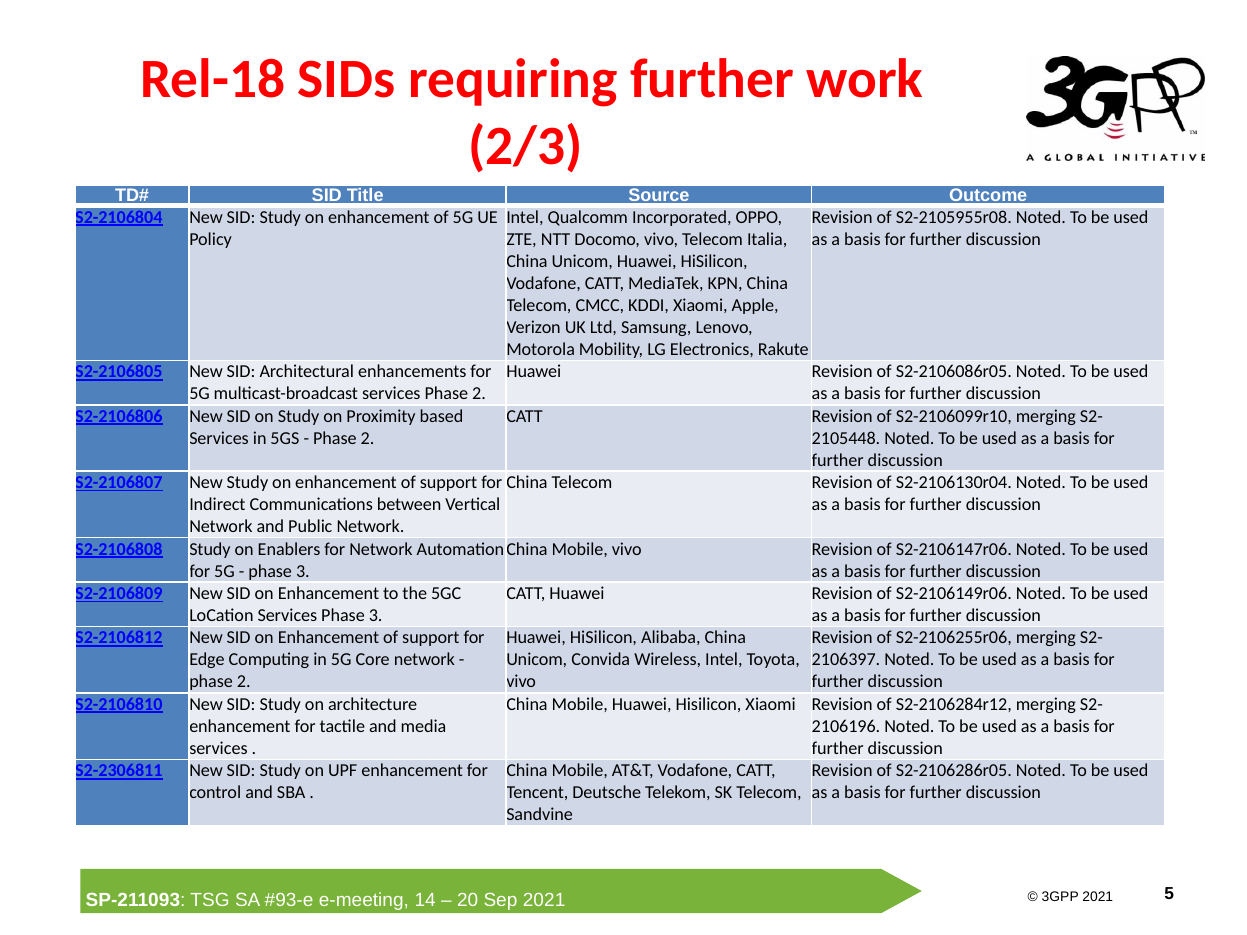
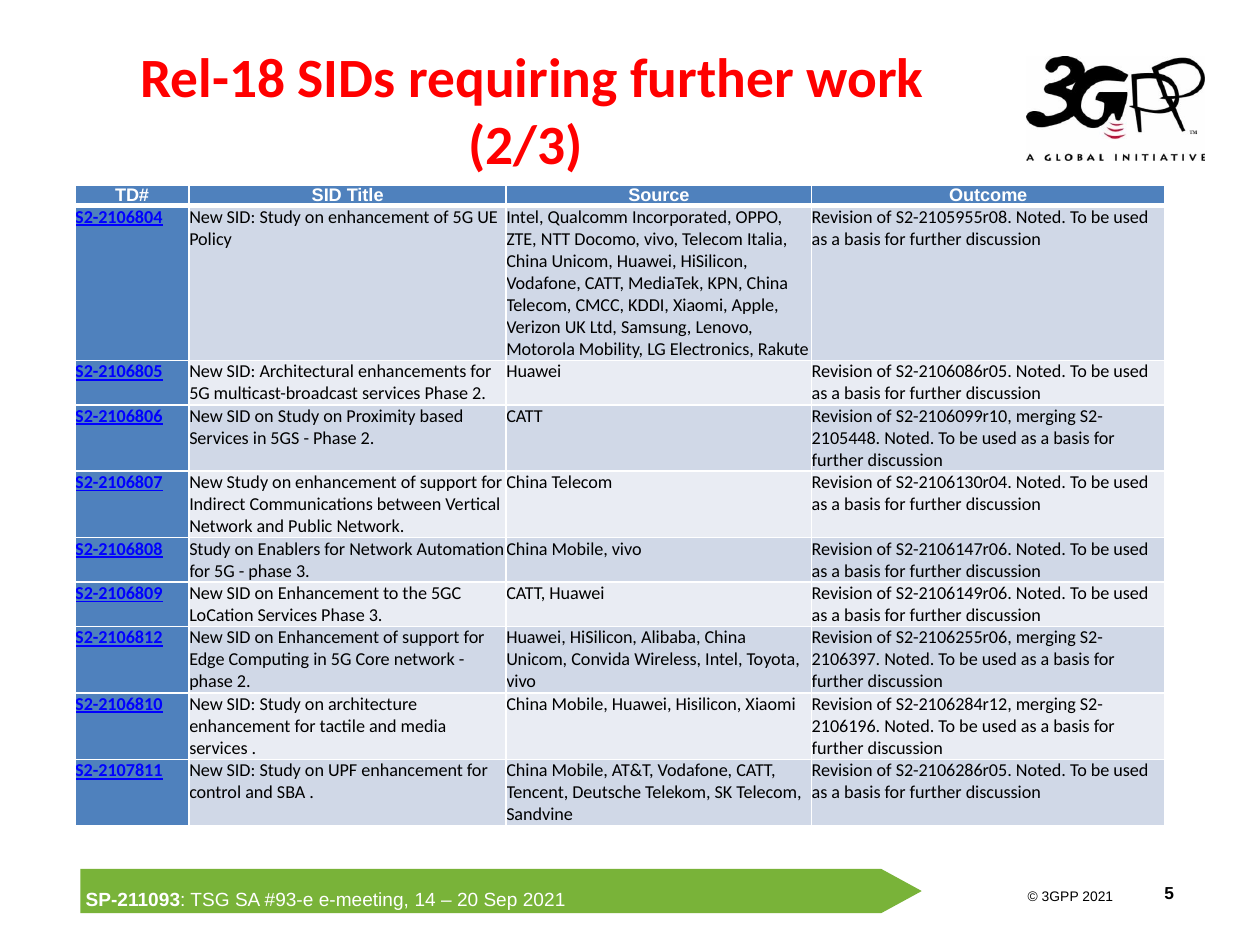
S2-2306811: S2-2306811 -> S2-2107811
